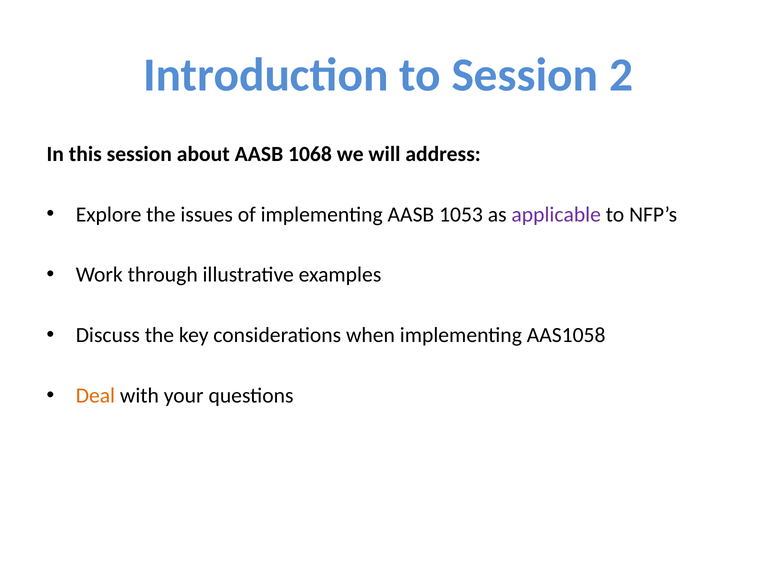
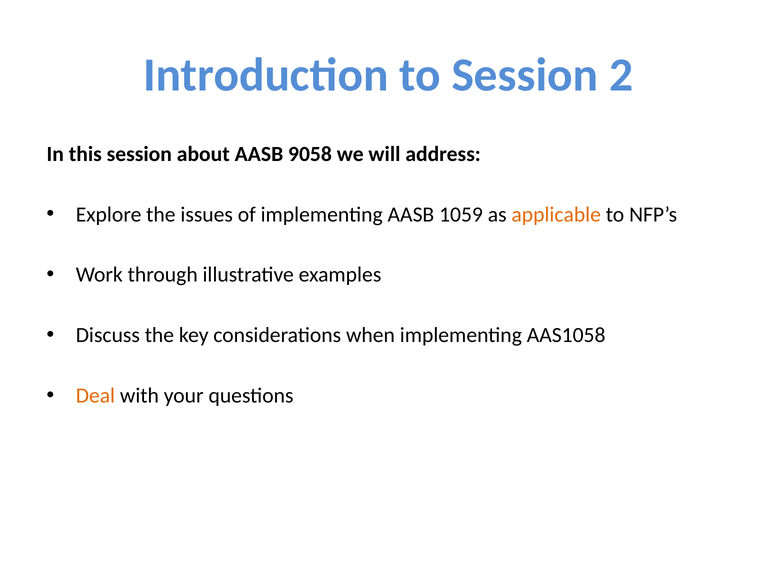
1068: 1068 -> 9058
1053: 1053 -> 1059
applicable colour: purple -> orange
